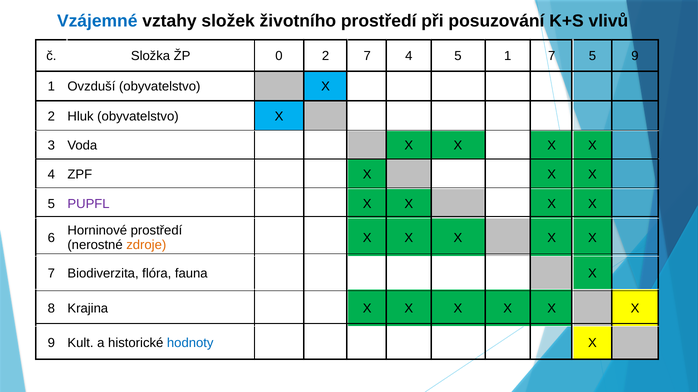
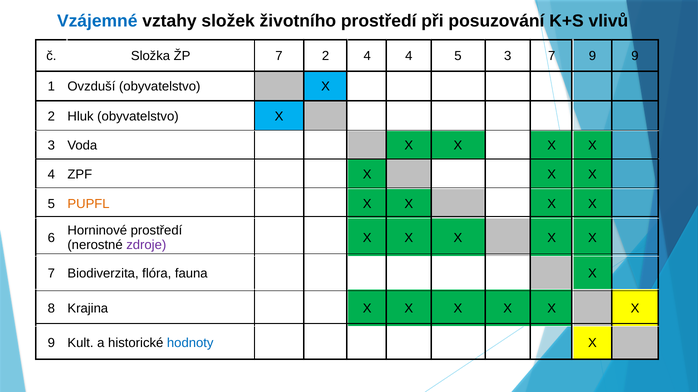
ŽP 0: 0 -> 7
2 7: 7 -> 4
5 1: 1 -> 3
7 5: 5 -> 9
PUPFL colour: purple -> orange
zdroje colour: orange -> purple
